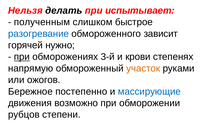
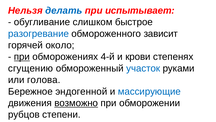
делать colour: black -> blue
полученным: полученным -> обугливание
нужно: нужно -> около
3-й: 3-й -> 4-й
напрямую: напрямую -> сгущению
участок colour: orange -> blue
ожогов: ожогов -> голова
постепенно: постепенно -> эндогенной
возможно underline: none -> present
